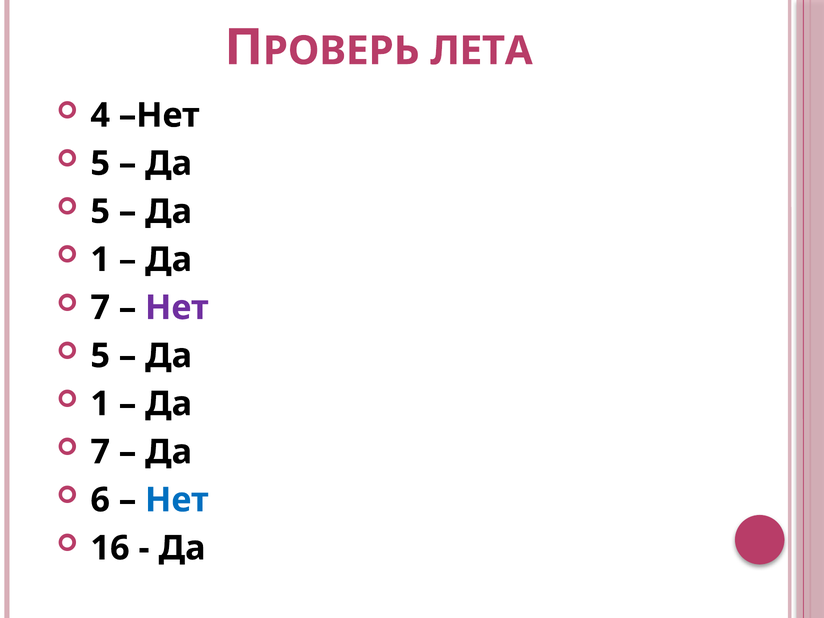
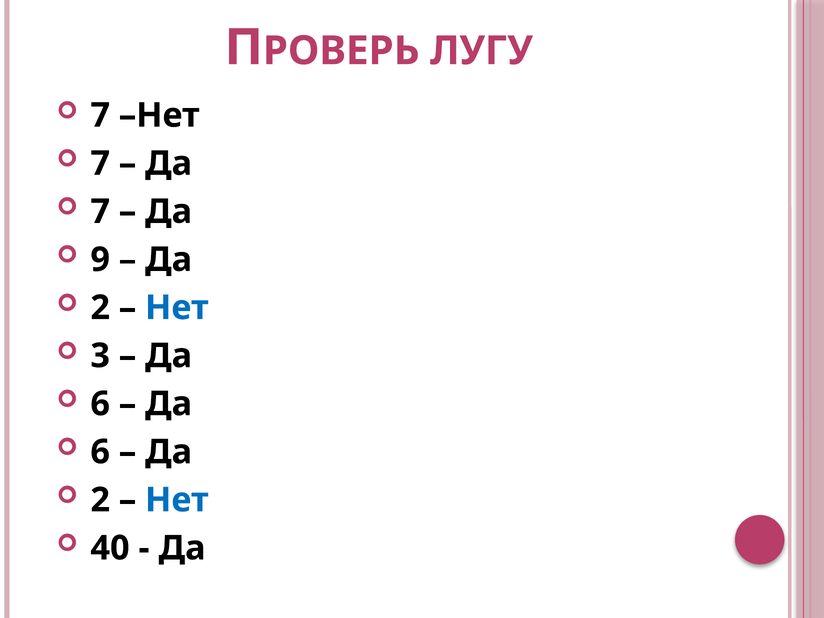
ЛЕТА: ЛЕТА -> ЛУГУ
4 at (100, 115): 4 -> 7
5 at (100, 163): 5 -> 7
5 at (100, 212): 5 -> 7
1 at (100, 260): 1 -> 9
7 at (100, 308): 7 -> 2
Нет at (177, 308) colour: purple -> blue
5 at (100, 356): 5 -> 3
1 at (100, 404): 1 -> 6
7 at (100, 452): 7 -> 6
6 at (100, 500): 6 -> 2
16: 16 -> 40
